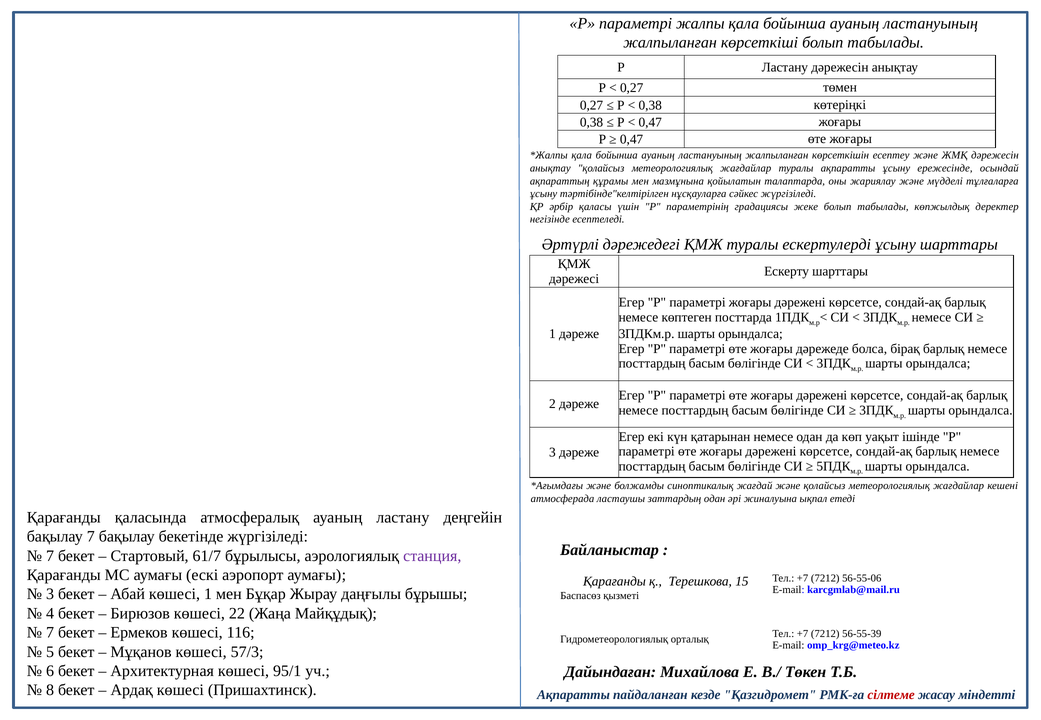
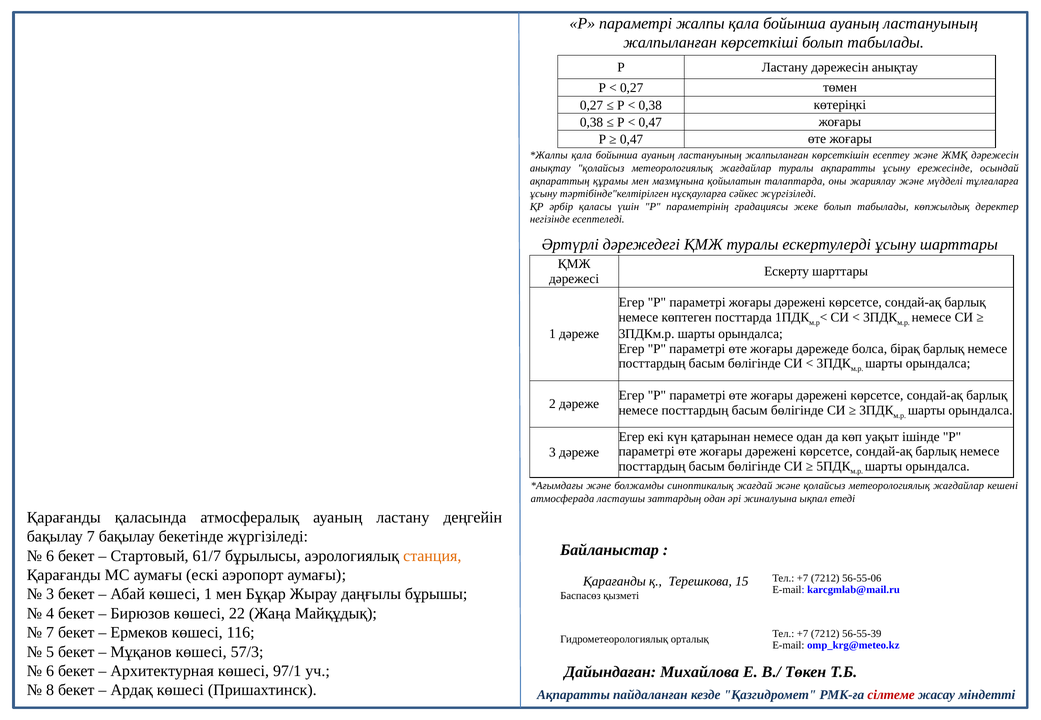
7 at (50, 556): 7 -> 6
станция colour: purple -> orange
95/1: 95/1 -> 97/1
